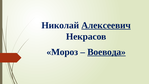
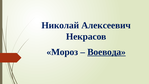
Алексеевич underline: present -> none
